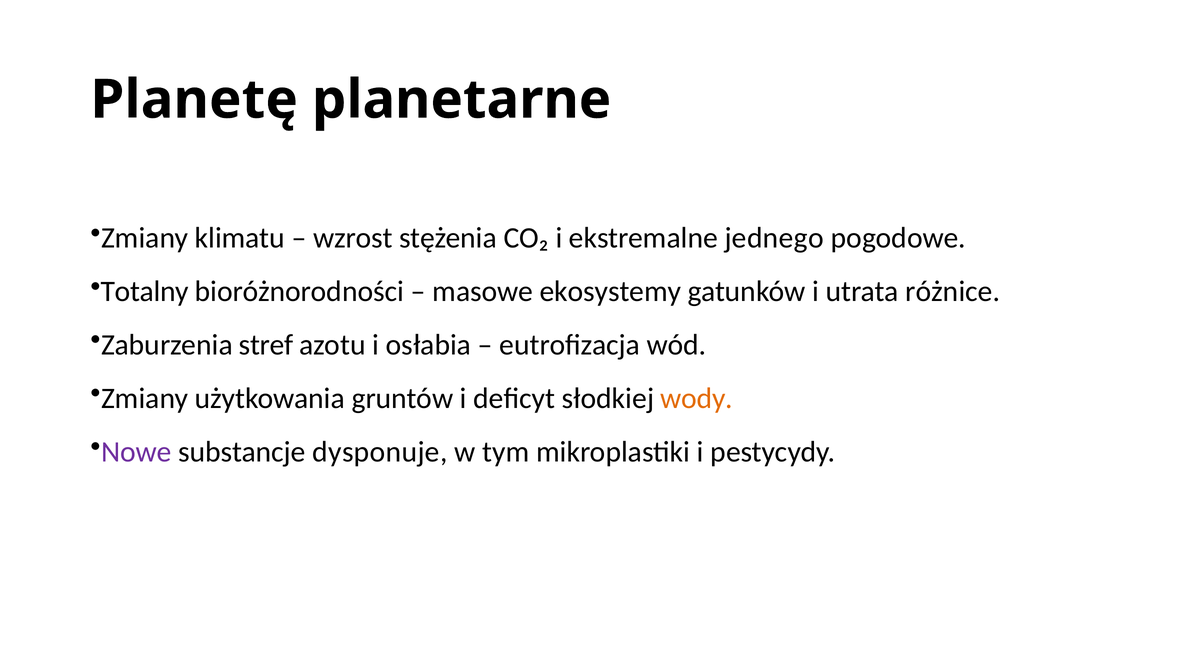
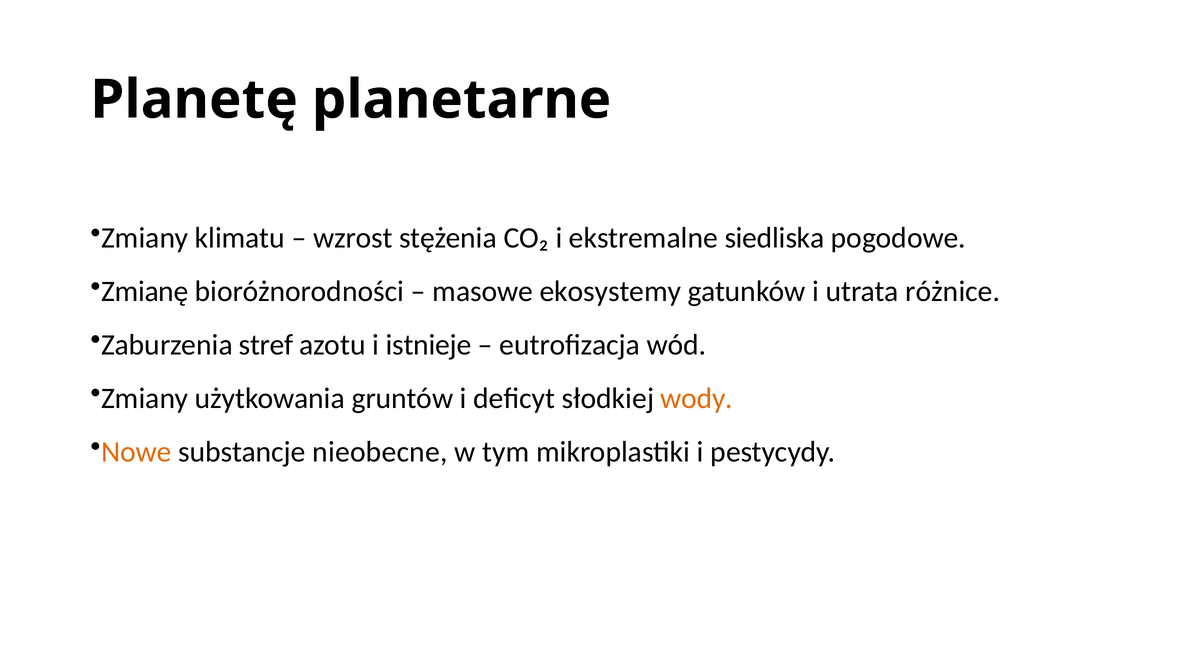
jednego: jednego -> siedliska
Totalny: Totalny -> Zmianę
osłabia: osłabia -> istnieje
Nowe colour: purple -> orange
dysponuje: dysponuje -> nieobecne
